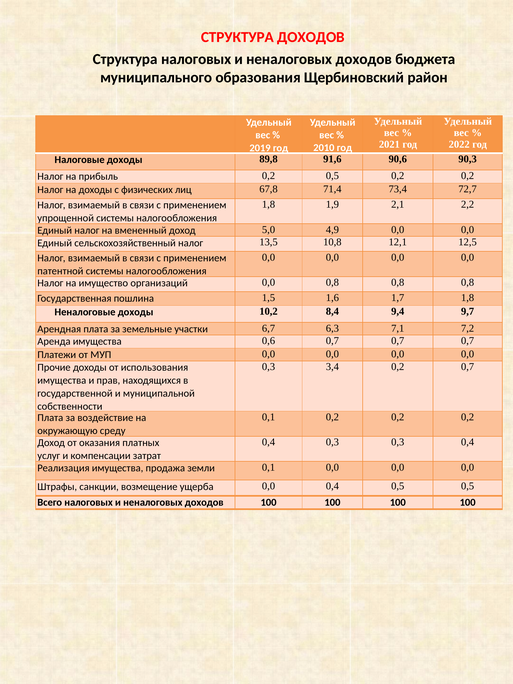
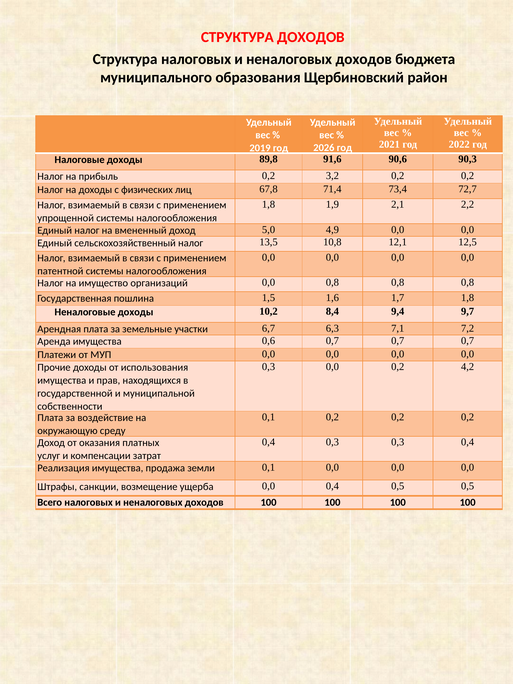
2010: 2010 -> 2026
0,2 0,5: 0,5 -> 3,2
0,3 3,4: 3,4 -> 0,0
0,2 0,7: 0,7 -> 4,2
